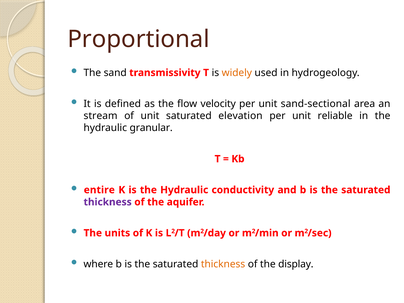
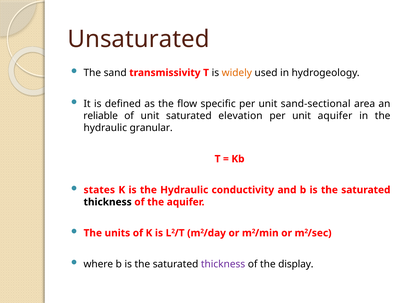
Proportional: Proportional -> Unsaturated
velocity: velocity -> specific
stream: stream -> reliable
unit reliable: reliable -> aquifer
entire: entire -> states
thickness at (108, 202) colour: purple -> black
thickness at (223, 264) colour: orange -> purple
